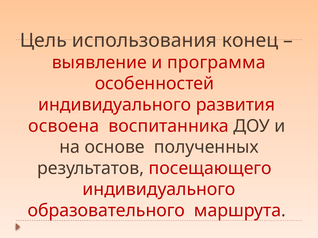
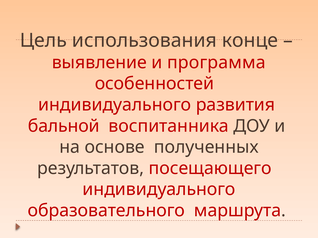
конец: конец -> конце
освоена: освоена -> бальной
